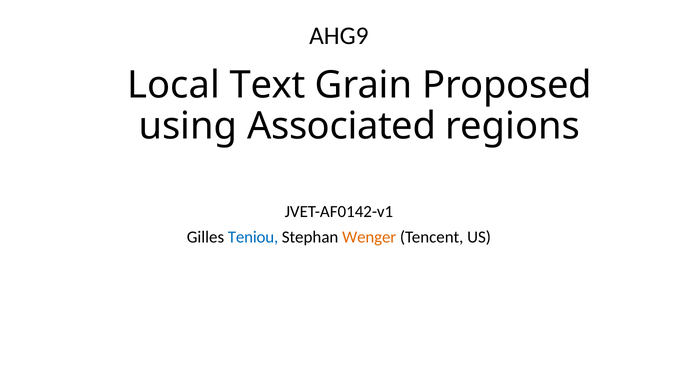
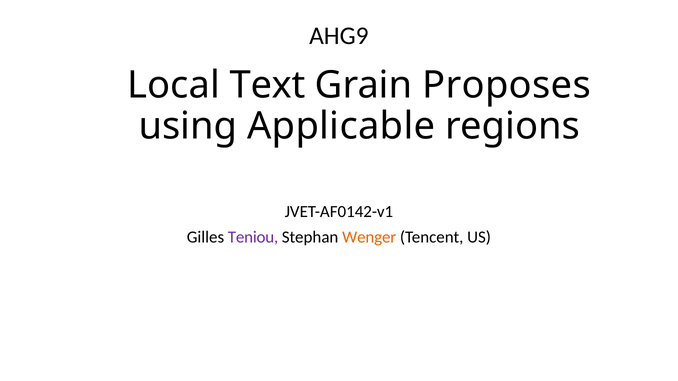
Proposed: Proposed -> Proposes
Associated: Associated -> Applicable
Teniou colour: blue -> purple
